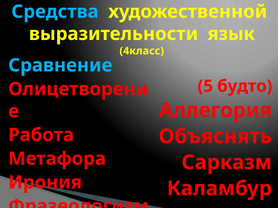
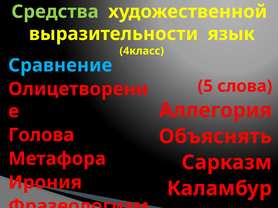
Средства colour: light blue -> light green
будто: будто -> слова
Работа: Работа -> Голова
